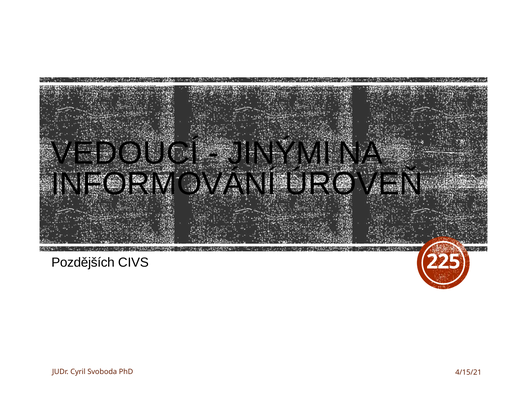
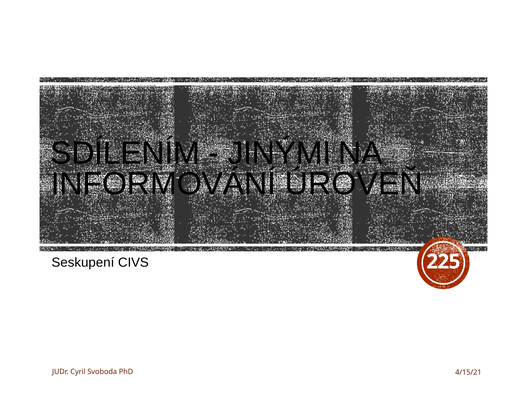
VEDOUCÍ: VEDOUCÍ -> SDÍLENÍM
Pozdějších: Pozdějších -> Seskupení
